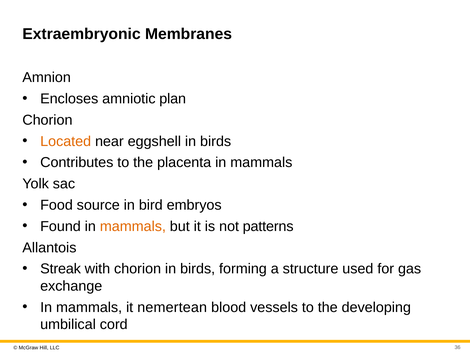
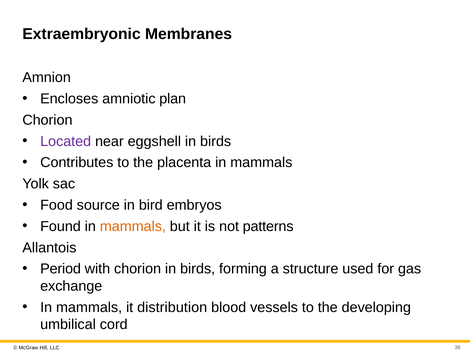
Located colour: orange -> purple
Streak: Streak -> Period
nemertean: nemertean -> distribution
